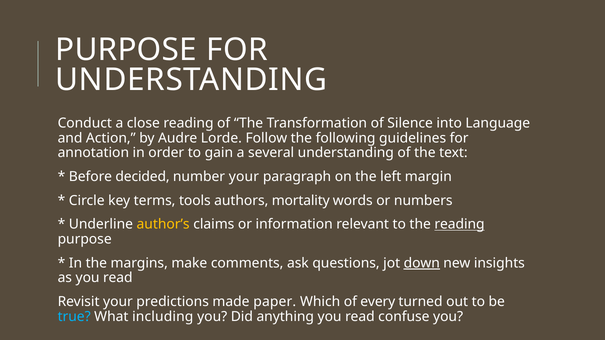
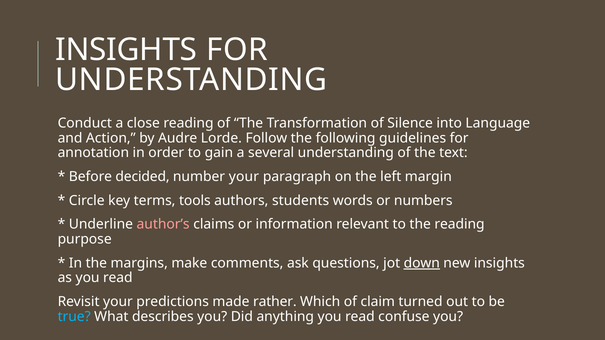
PURPOSE at (126, 50): PURPOSE -> INSIGHTS
mortality: mortality -> students
author’s colour: yellow -> pink
reading at (460, 224) underline: present -> none
paper: paper -> rather
every: every -> claim
including: including -> describes
